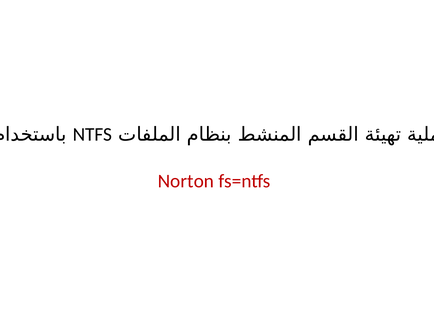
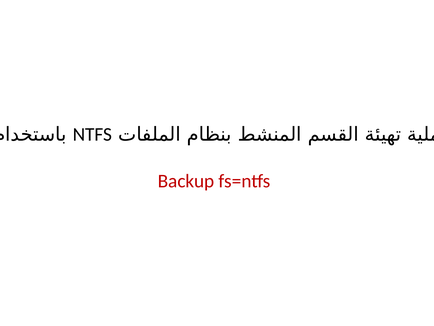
Norton: Norton -> Backup
